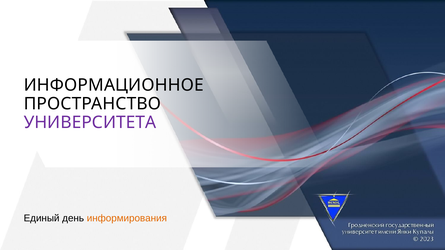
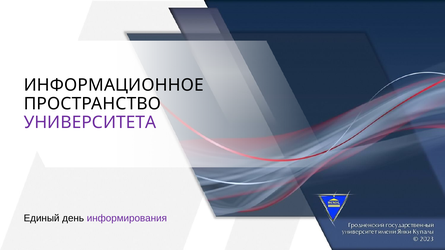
информирования colour: orange -> purple
